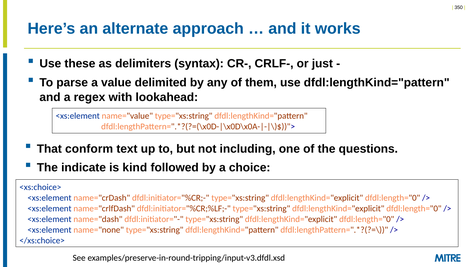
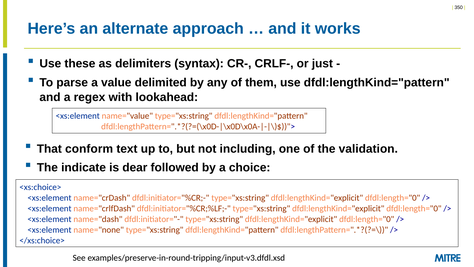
questions: questions -> validation
kind: kind -> dear
